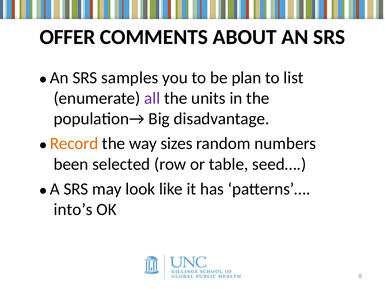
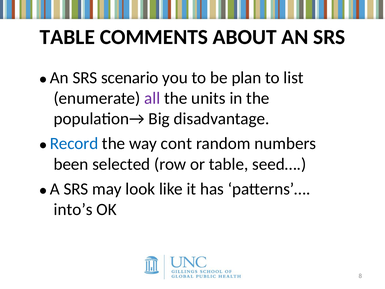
OFFER at (67, 37): OFFER -> TABLE
samples: samples -> scenario
Record colour: orange -> blue
sizes: sizes -> cont
